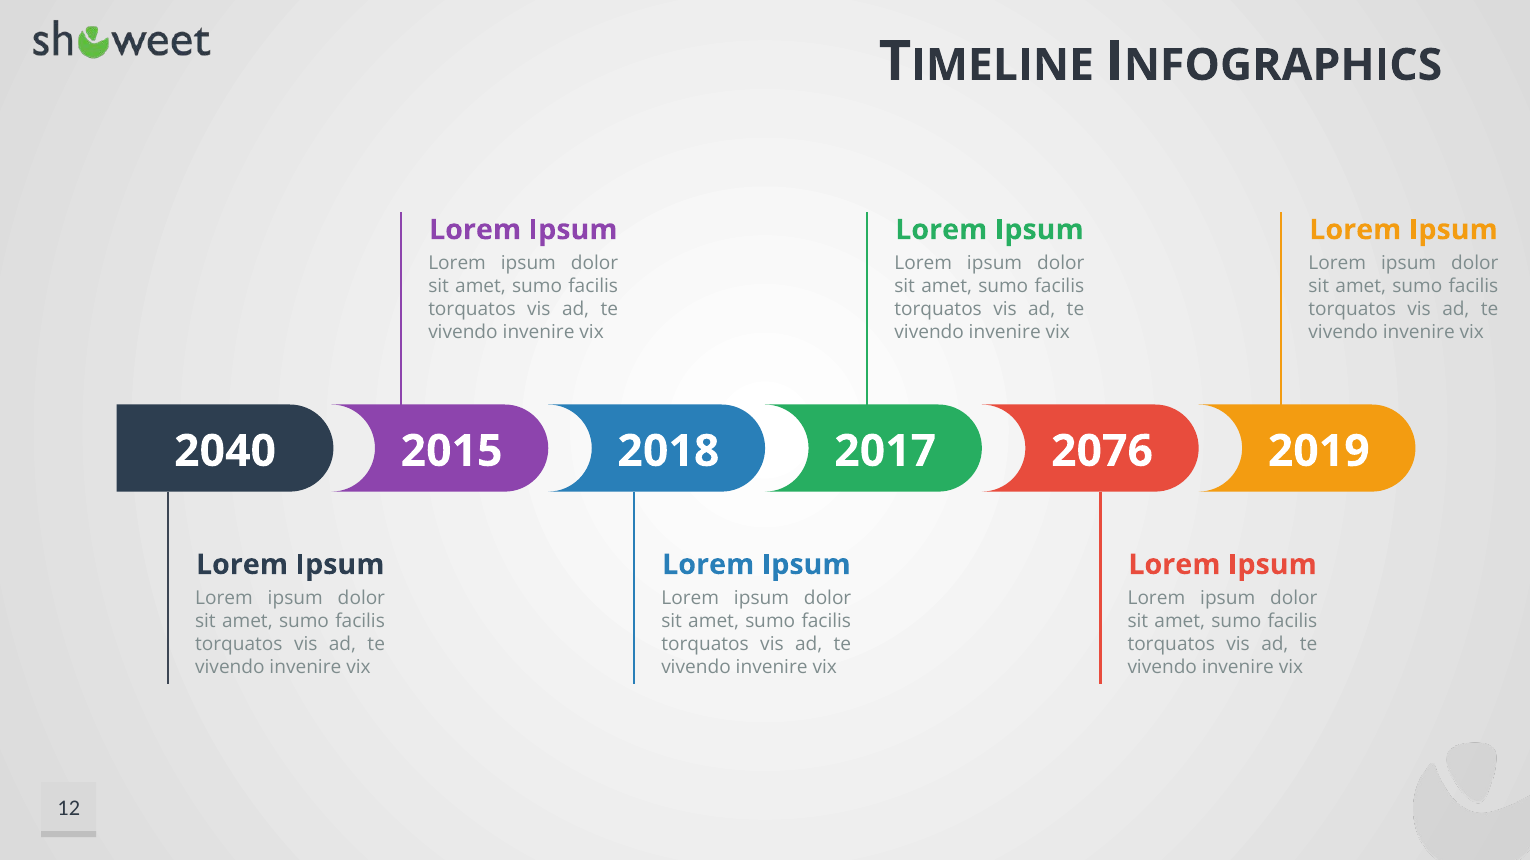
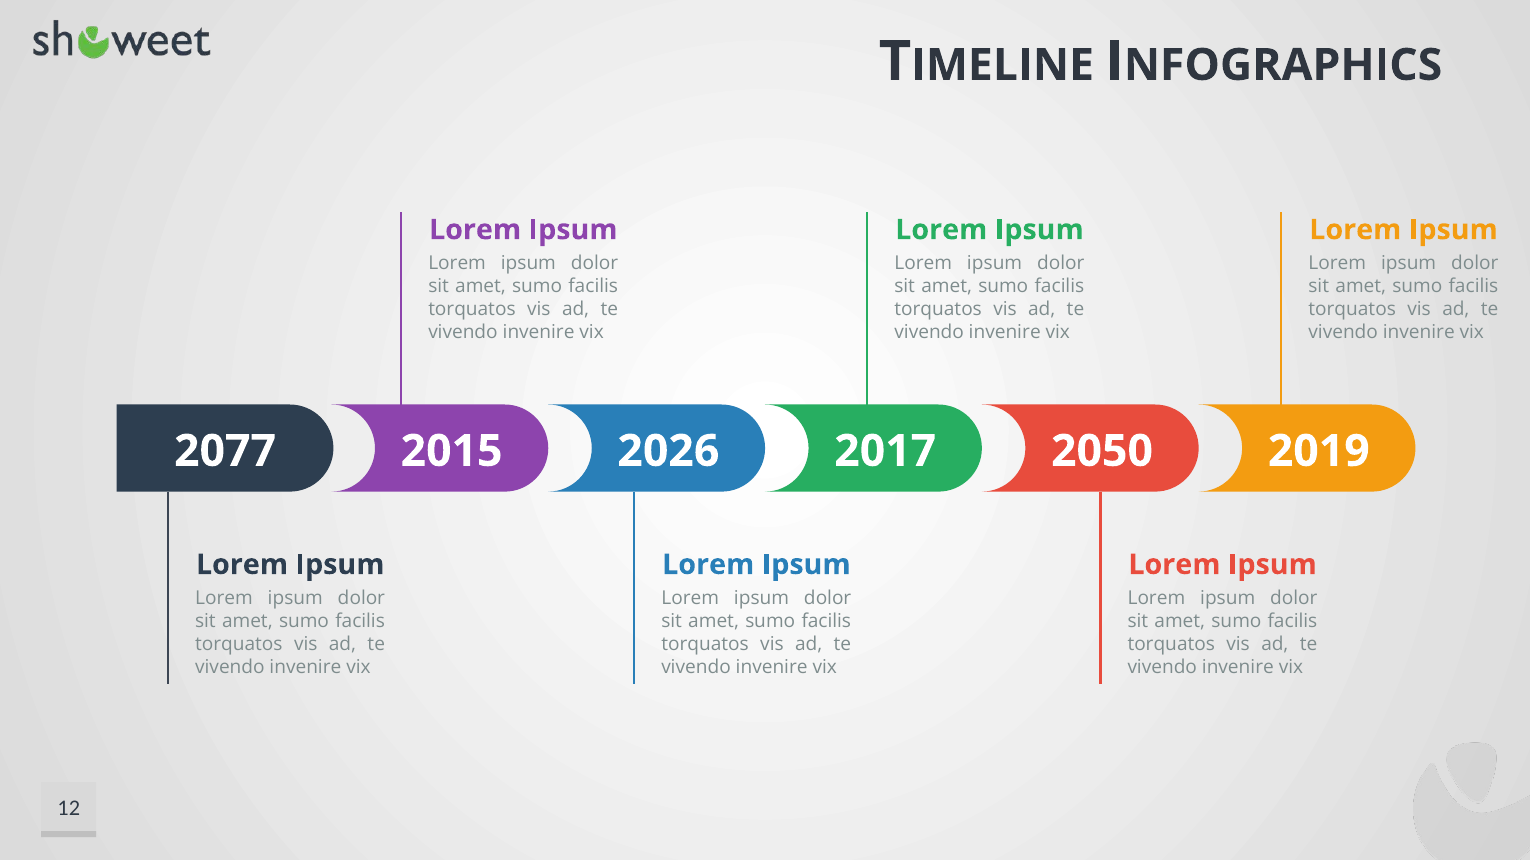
2040: 2040 -> 2077
2018: 2018 -> 2026
2076: 2076 -> 2050
